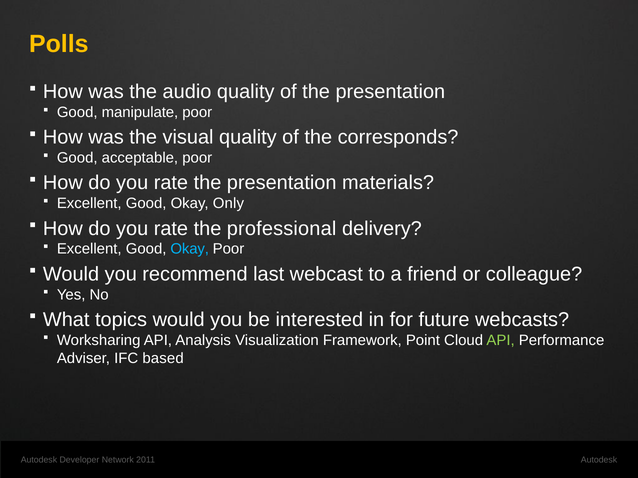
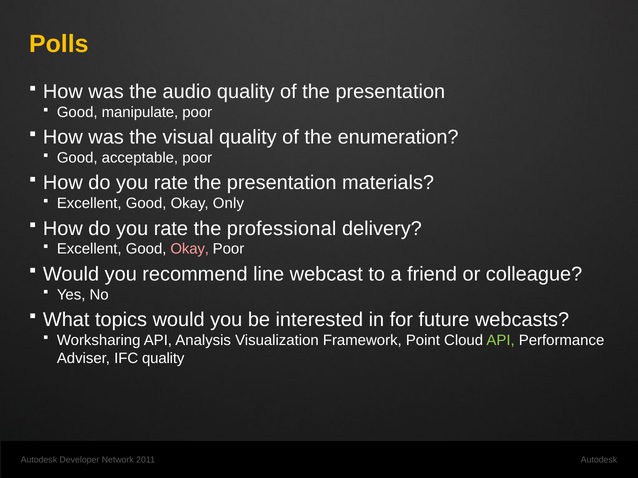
corresponds: corresponds -> enumeration
Okay at (190, 249) colour: light blue -> pink
last: last -> line
IFC based: based -> quality
